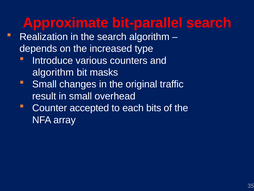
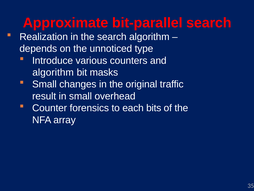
increased: increased -> unnoticed
accepted: accepted -> forensics
